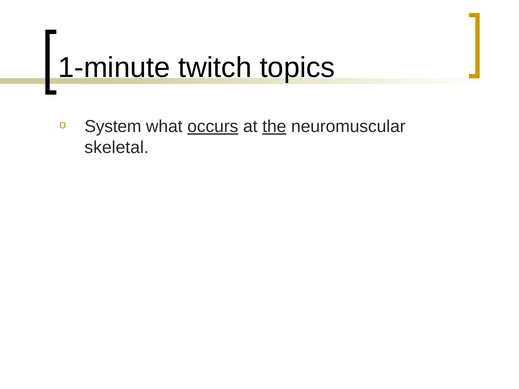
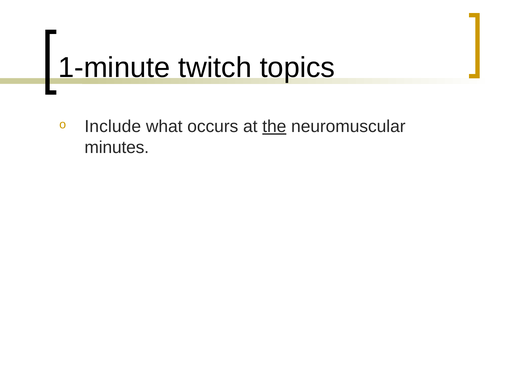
System: System -> Include
occurs underline: present -> none
skeletal: skeletal -> minutes
